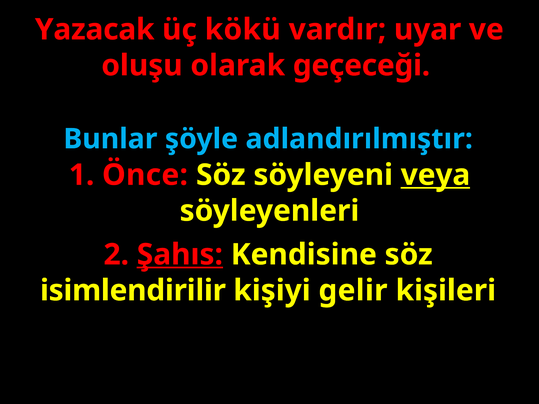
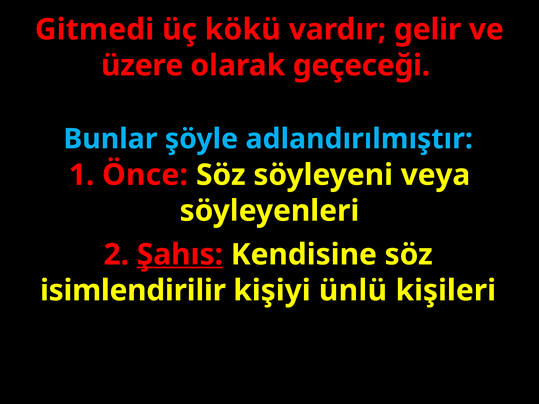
Yazacak: Yazacak -> Gitmedi
uyar: uyar -> gelir
oluşu: oluşu -> üzere
veya underline: present -> none
gelir: gelir -> ünlü
